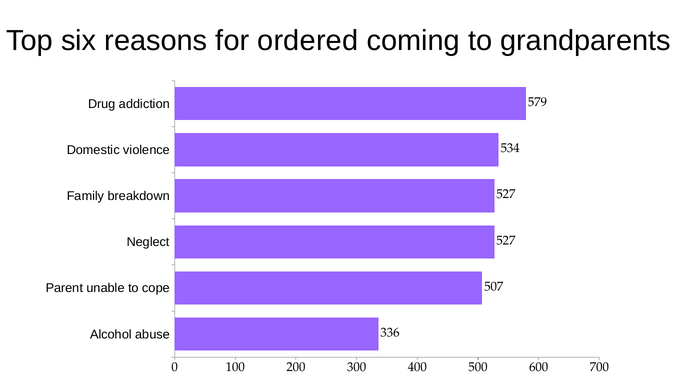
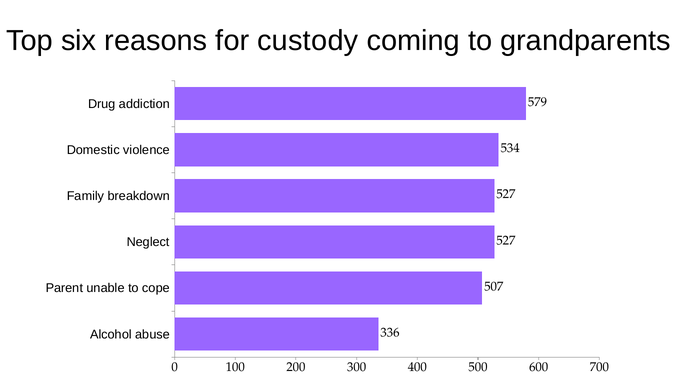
ordered: ordered -> custody
